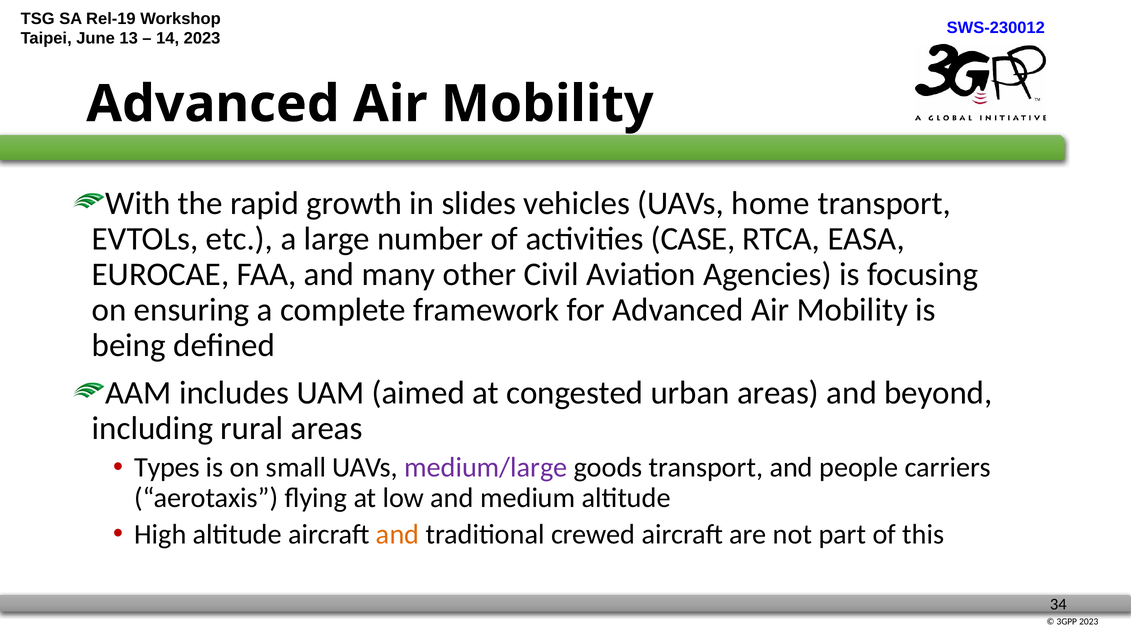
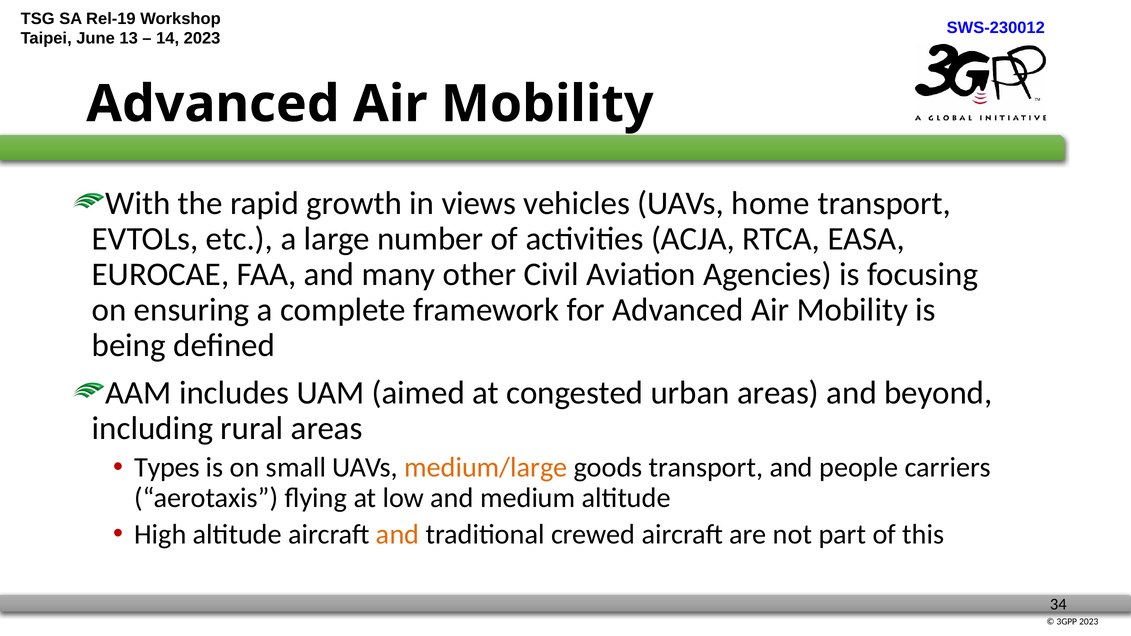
slides: slides -> views
CASE: CASE -> ACJA
medium/large colour: purple -> orange
